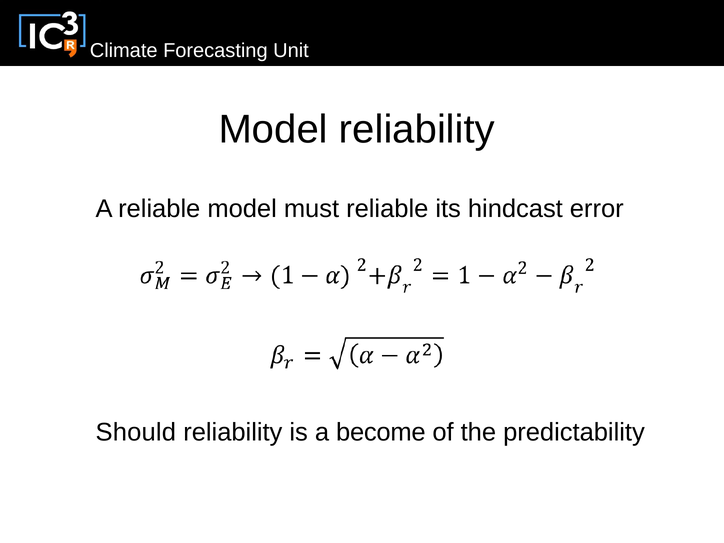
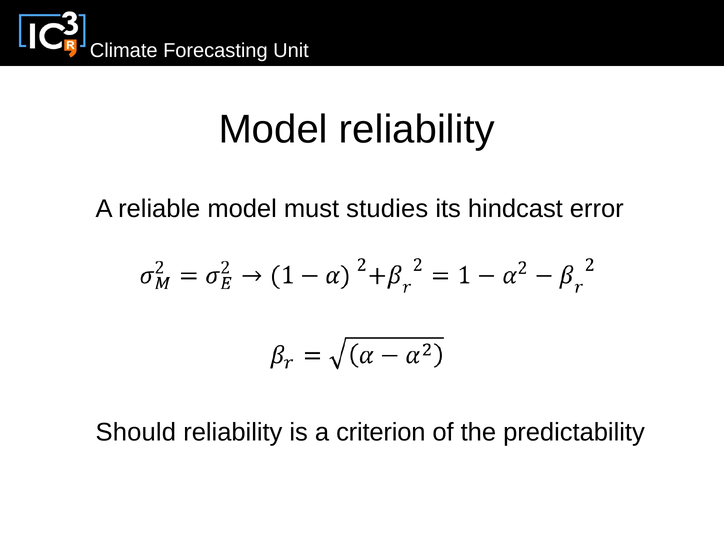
must reliable: reliable -> studies
become: become -> criterion
